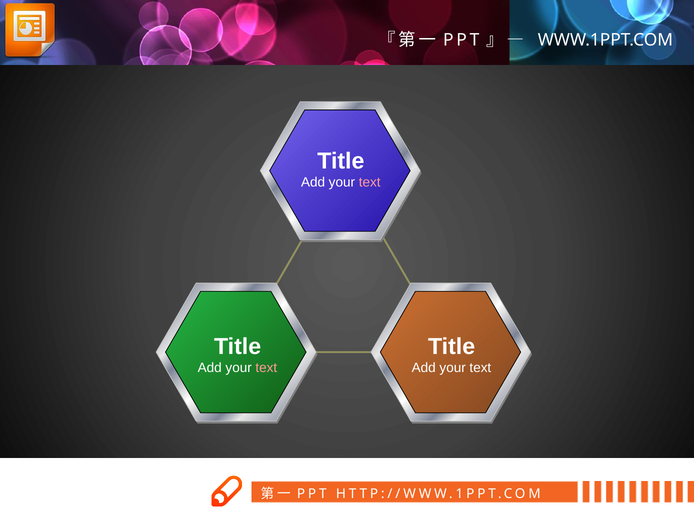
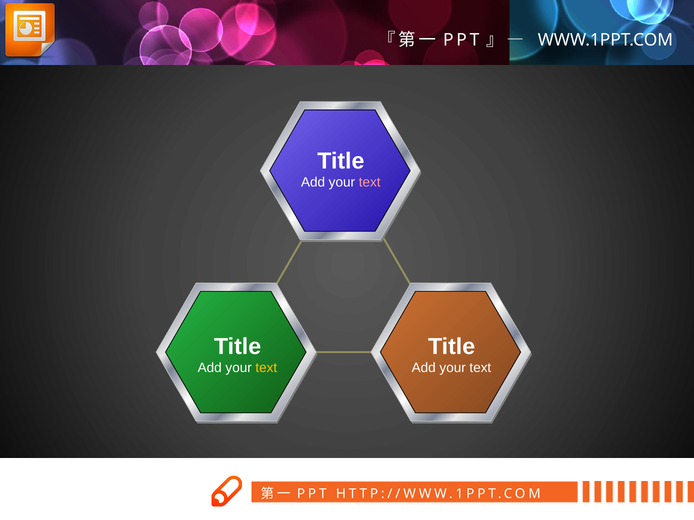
text at (266, 368) colour: pink -> yellow
